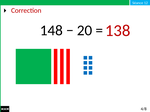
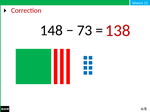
20: 20 -> 73
